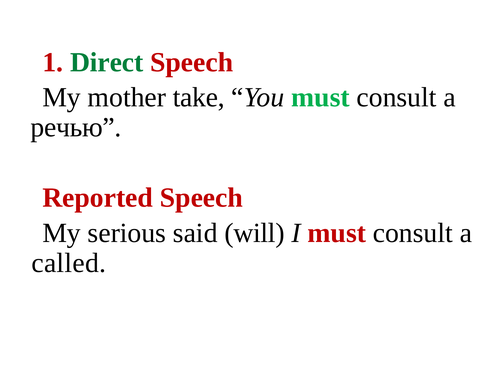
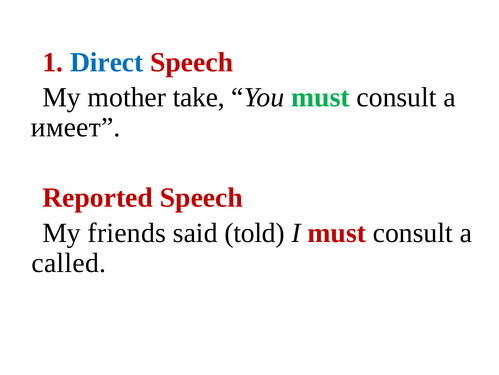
Direct colour: green -> blue
речью: речью -> имеет
serious: serious -> friends
will: will -> told
